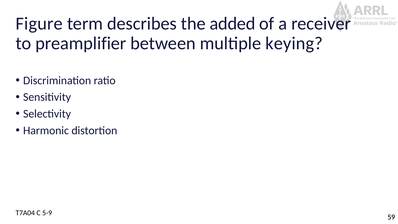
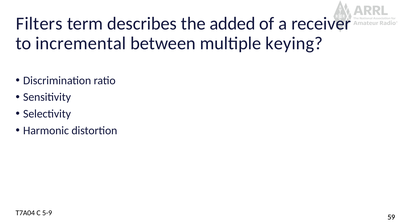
Figure: Figure -> Filters
preamplifier: preamplifier -> incremental
